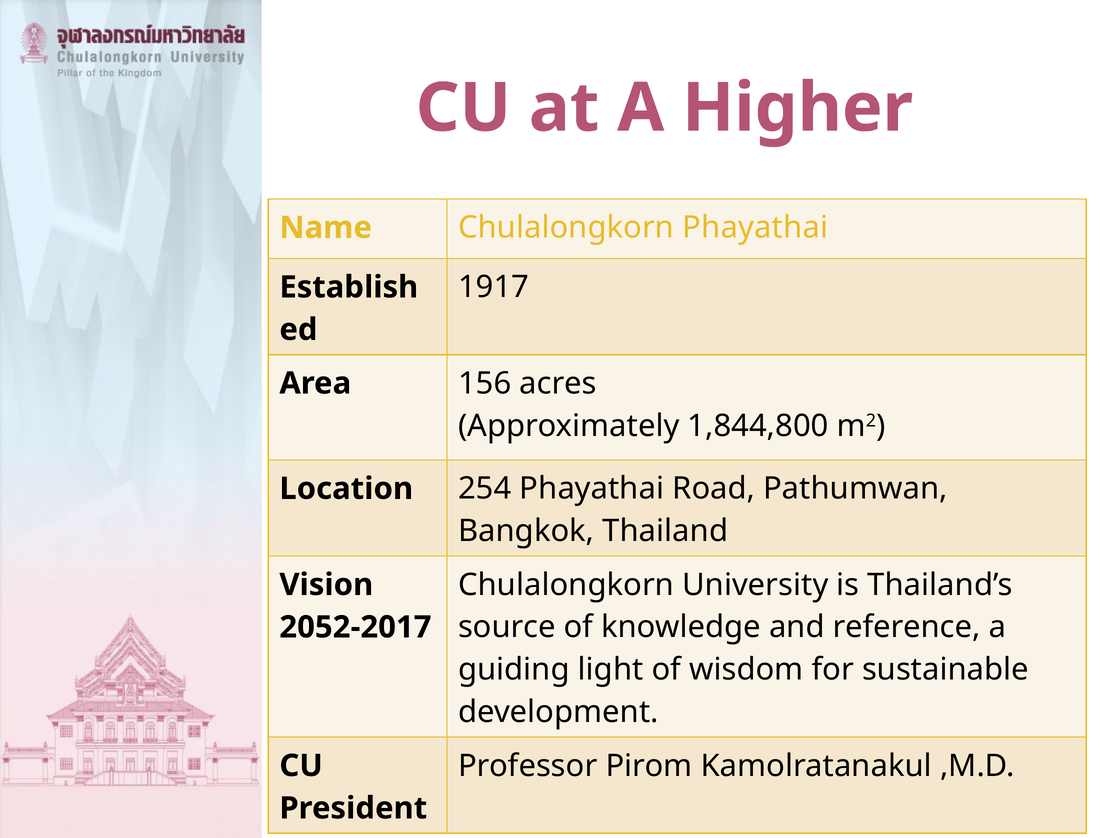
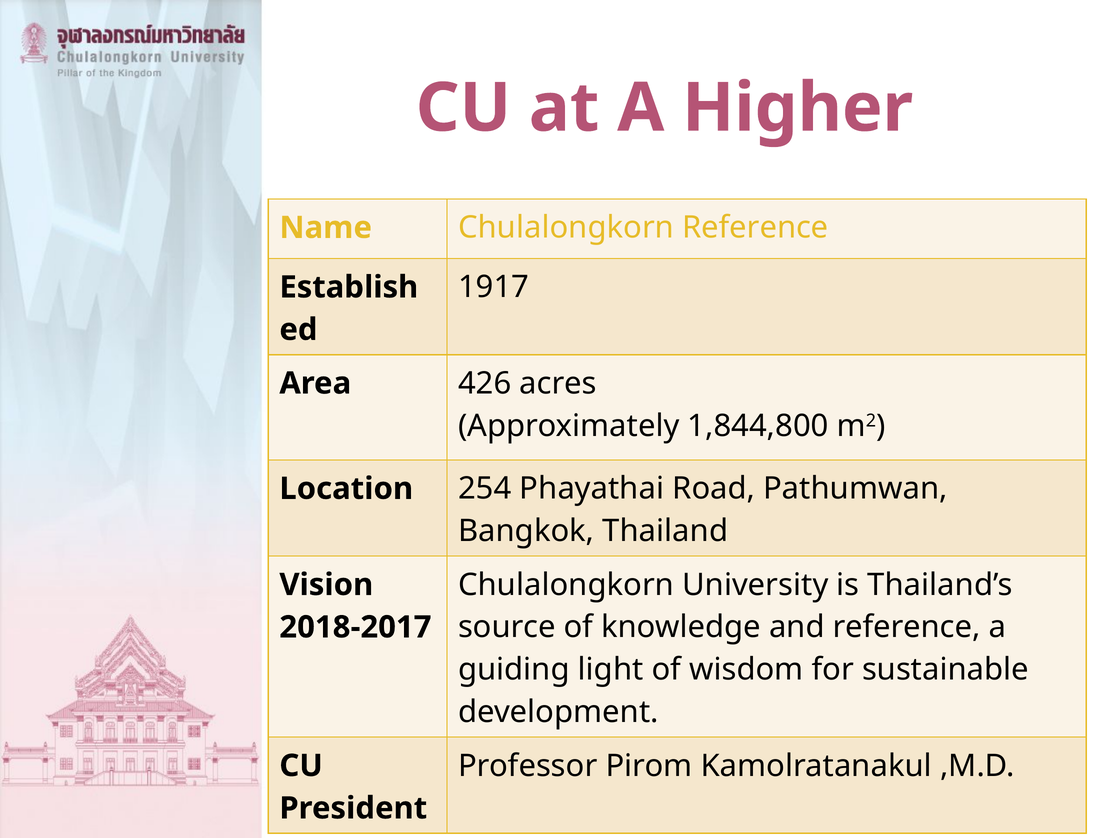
Chulalongkorn Phayathai: Phayathai -> Reference
156: 156 -> 426
2052-2017: 2052-2017 -> 2018-2017
